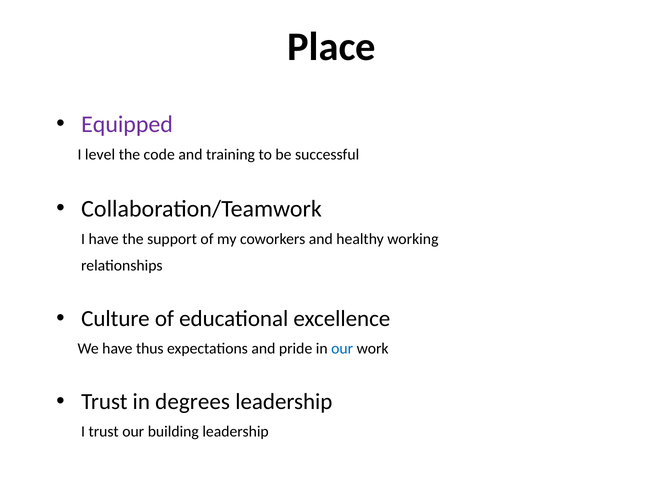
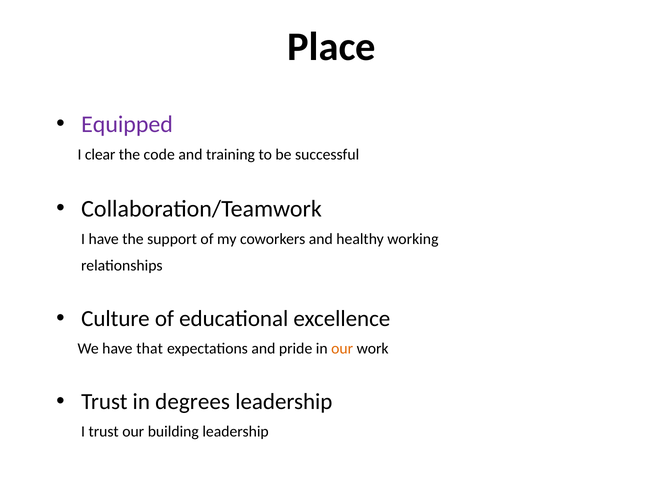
level: level -> clear
thus: thus -> that
our at (342, 349) colour: blue -> orange
